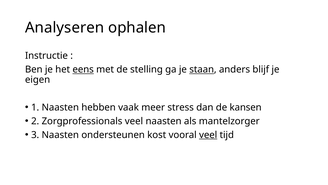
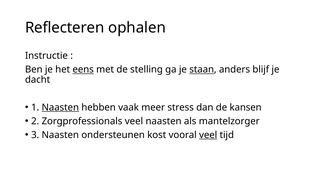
Analyseren: Analyseren -> Reflecteren
eigen: eigen -> dacht
Naasten at (60, 107) underline: none -> present
